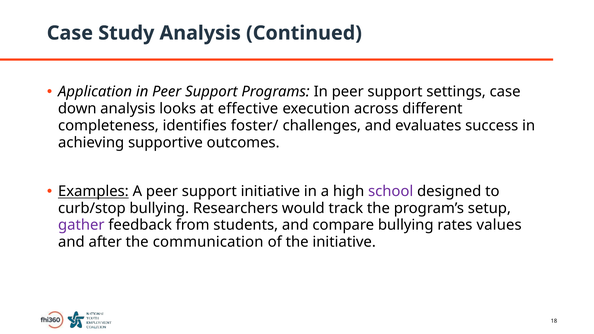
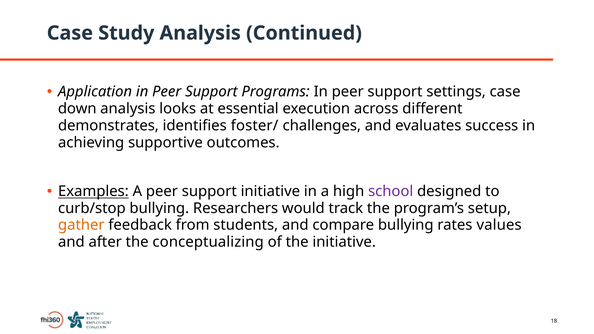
effective: effective -> essential
completeness: completeness -> demonstrates
gather colour: purple -> orange
communication: communication -> conceptualizing
